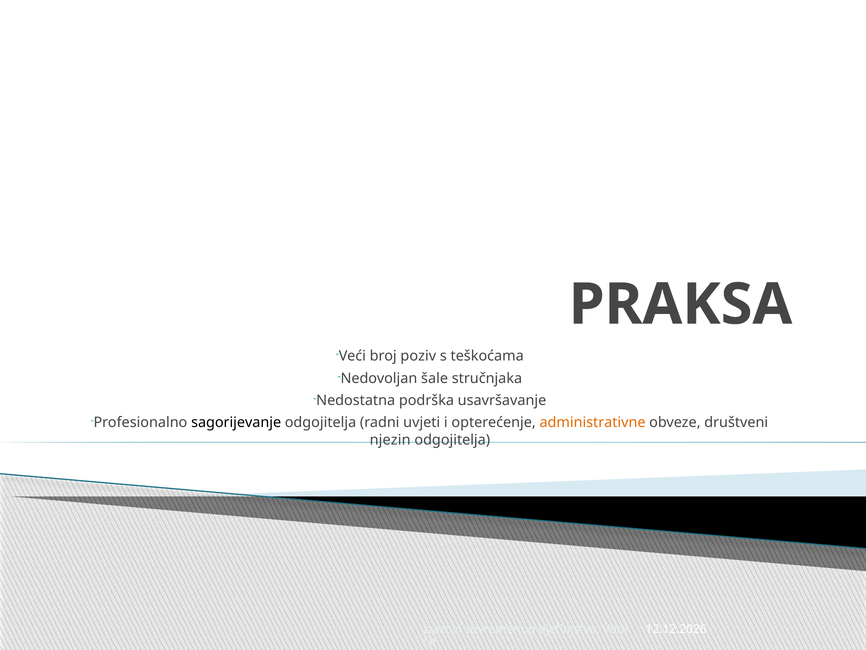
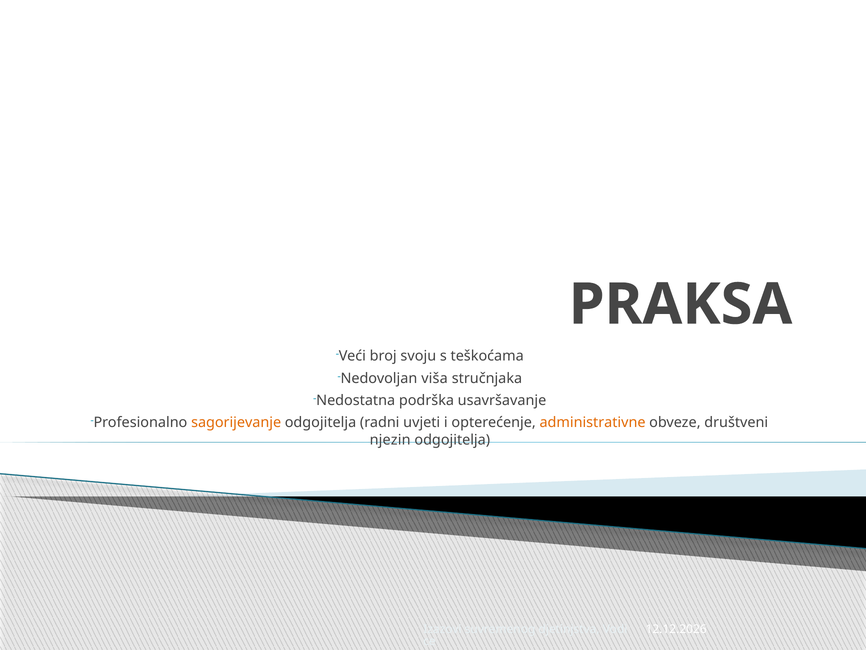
poziv: poziv -> svoju
šale: šale -> viša
sagorijevanje colour: black -> orange
